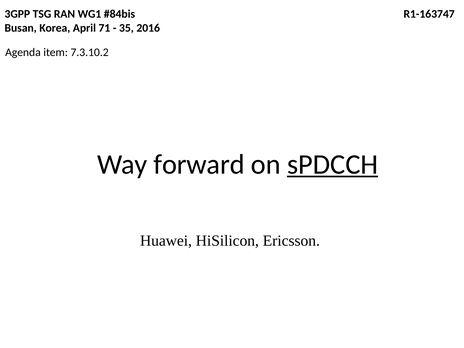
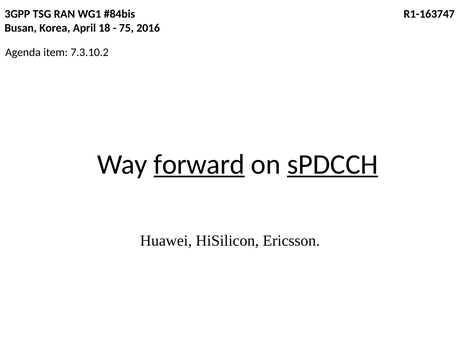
71: 71 -> 18
35: 35 -> 75
forward underline: none -> present
